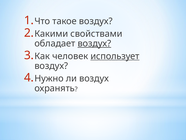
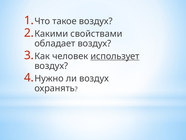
воздух at (94, 43) underline: present -> none
